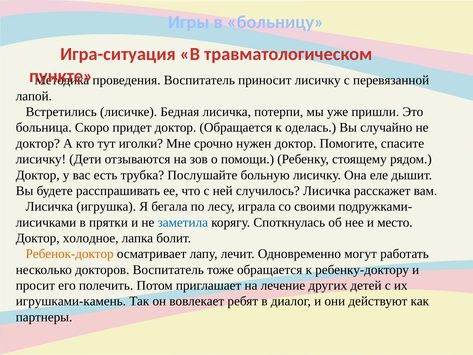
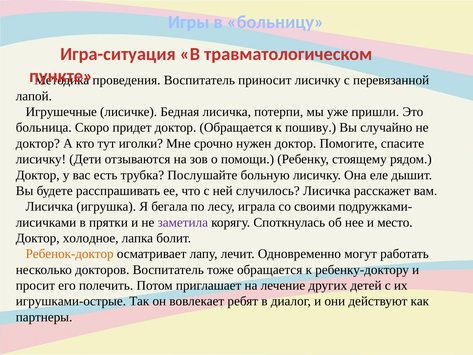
Встретились: Встретились -> Игрушечные
оделась: оделась -> пошиву
заметила colour: blue -> purple
игрушками-камень: игрушками-камень -> игрушками-острые
